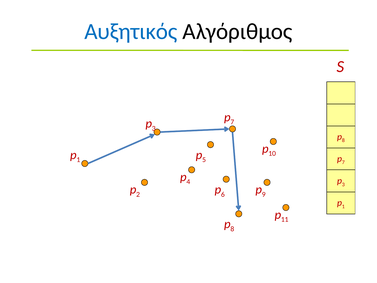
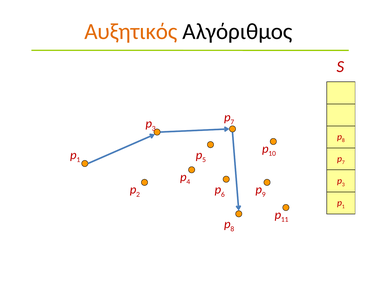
Αυξητικός colour: blue -> orange
